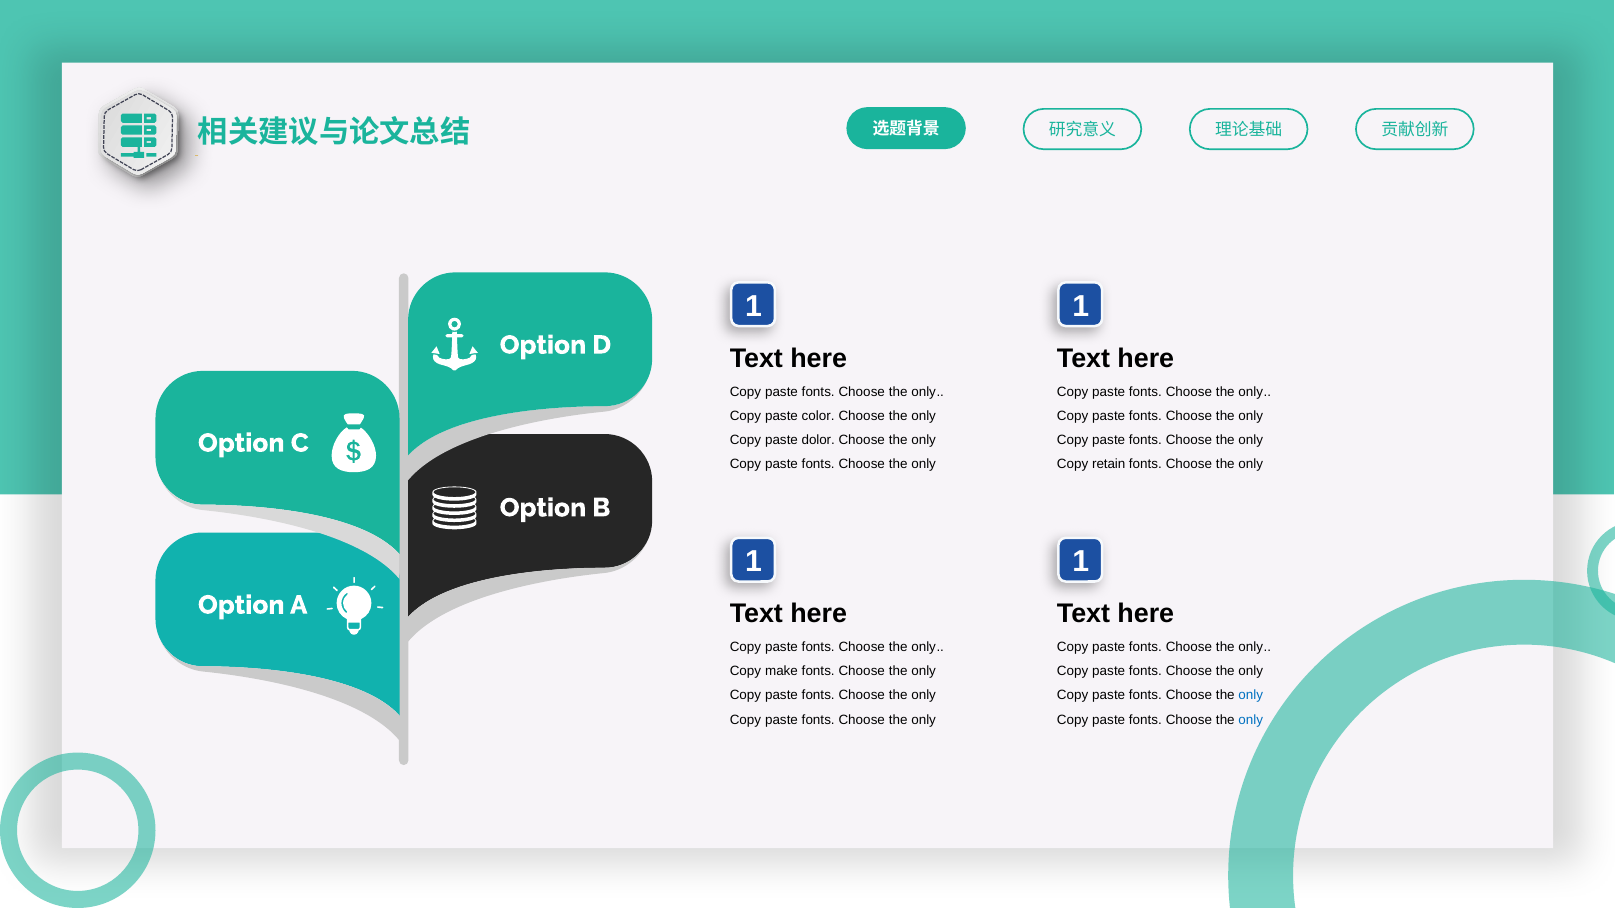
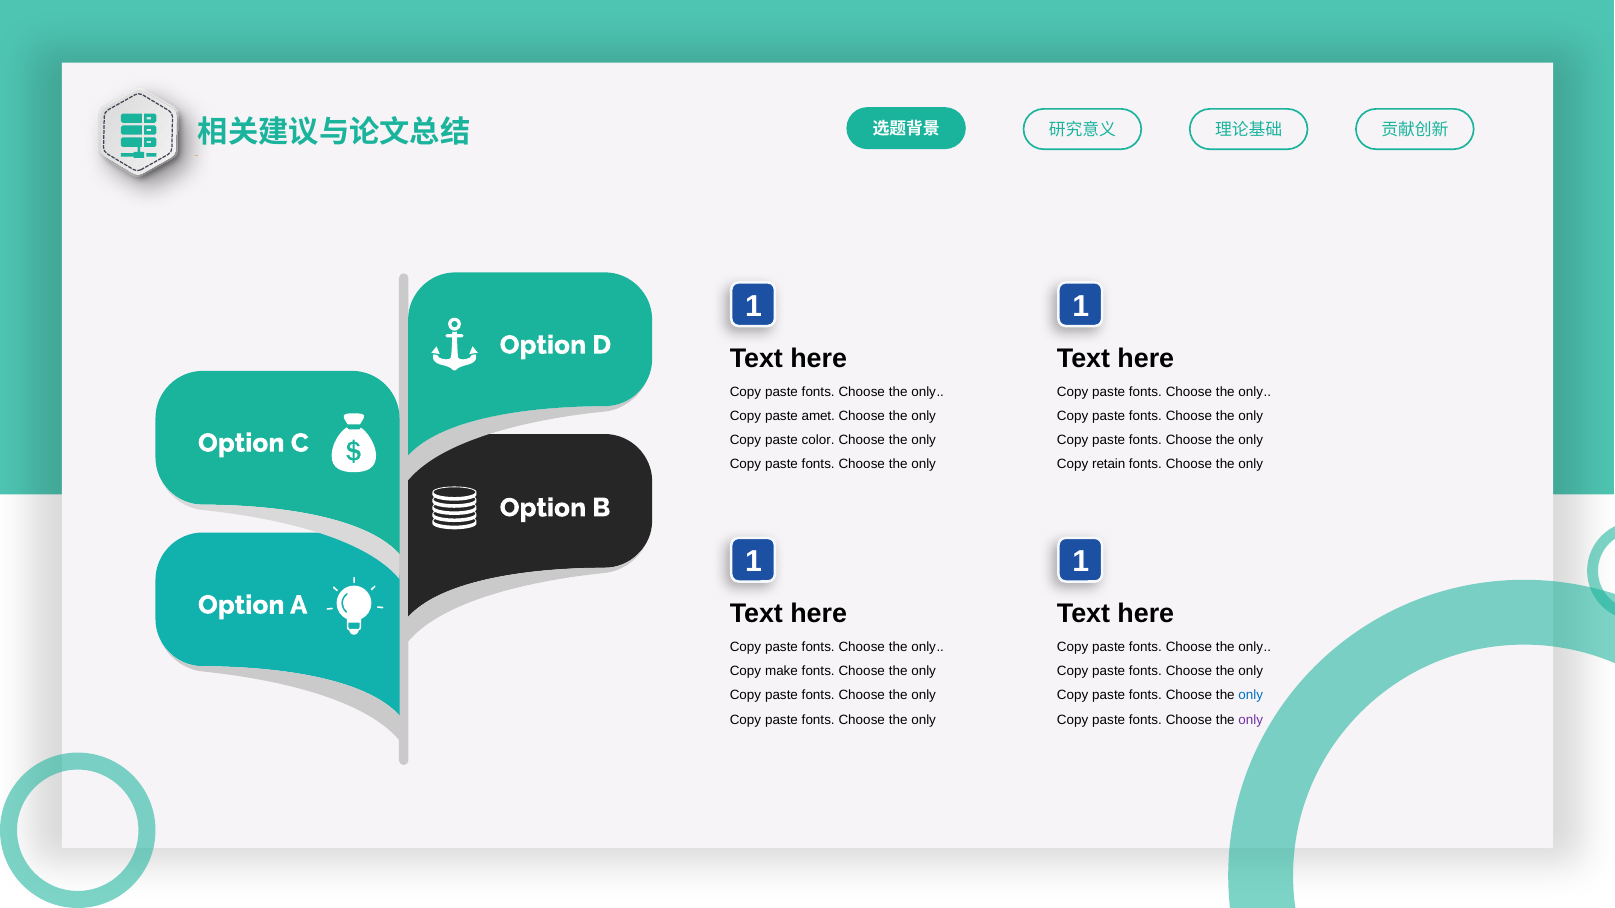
color: color -> amet
dolor: dolor -> color
only at (1251, 720) colour: blue -> purple
